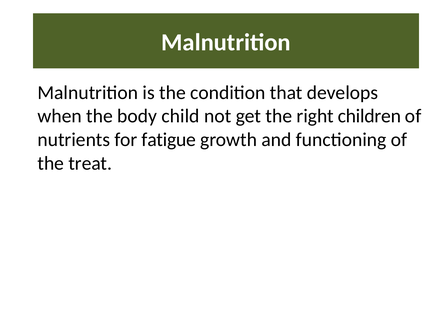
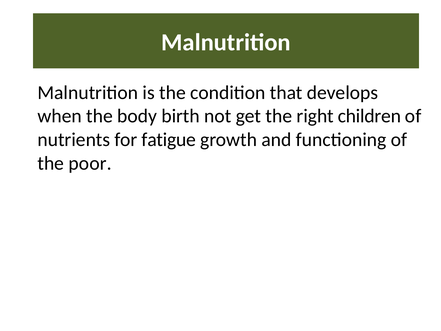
child: child -> birth
treat: treat -> poor
